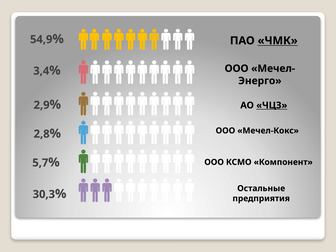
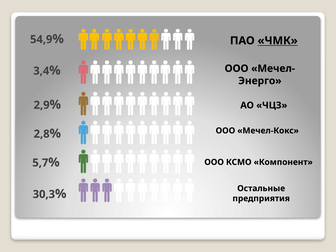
ЧЦЗ underline: present -> none
